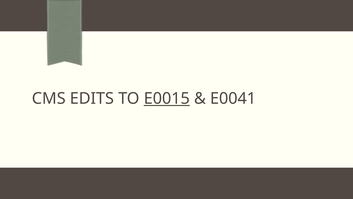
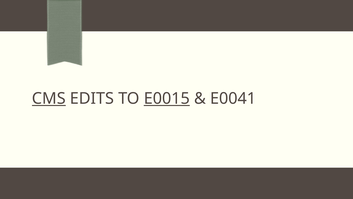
CMS underline: none -> present
